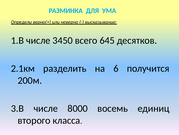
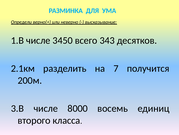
645: 645 -> 343
6: 6 -> 7
